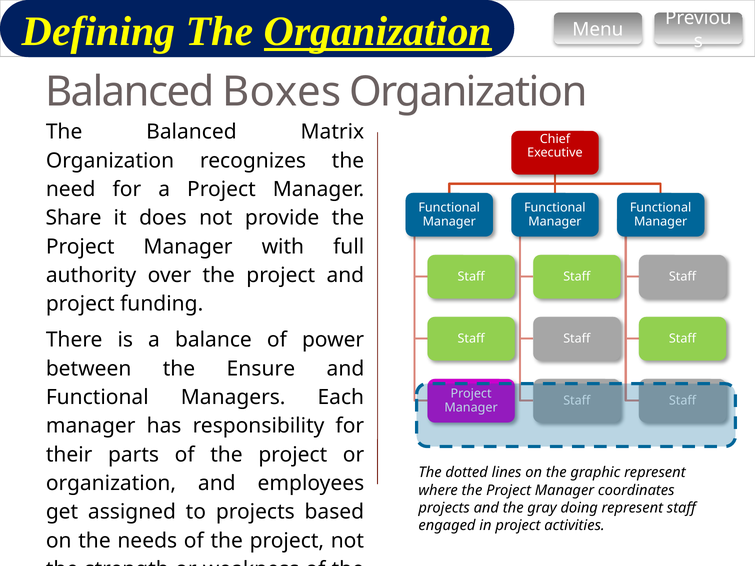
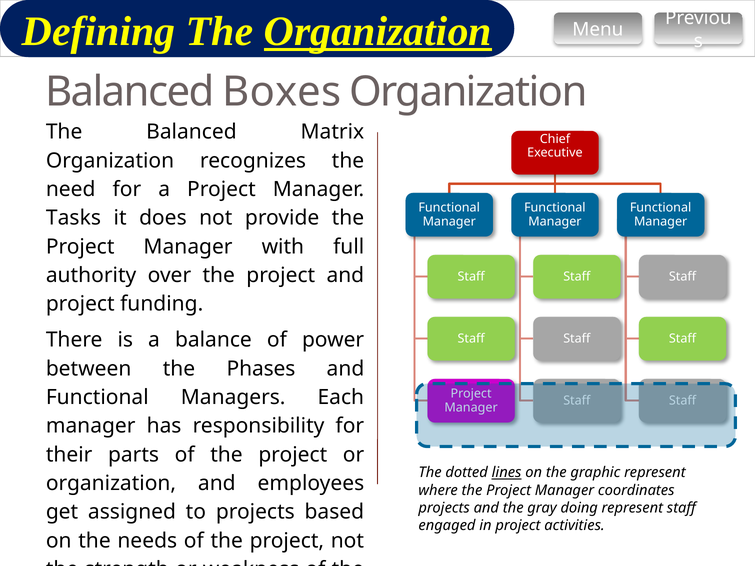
Share: Share -> Tasks
Ensure: Ensure -> Phases
lines underline: none -> present
